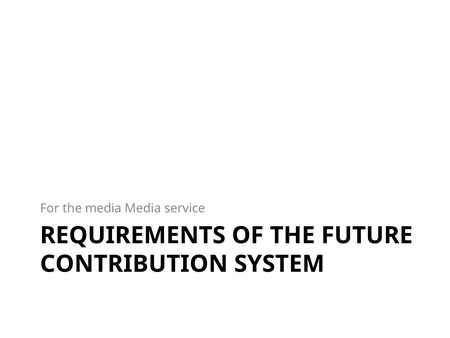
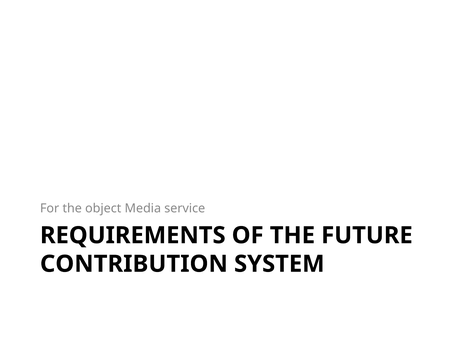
the media: media -> object
